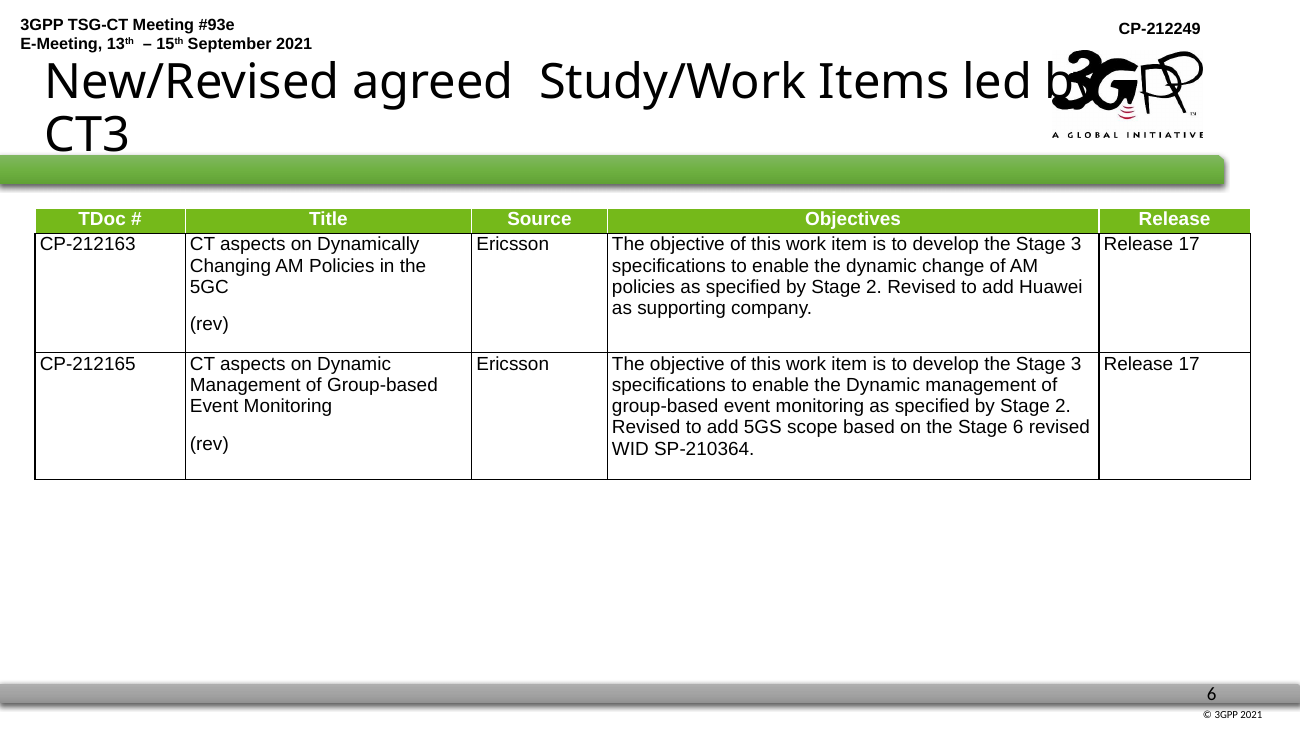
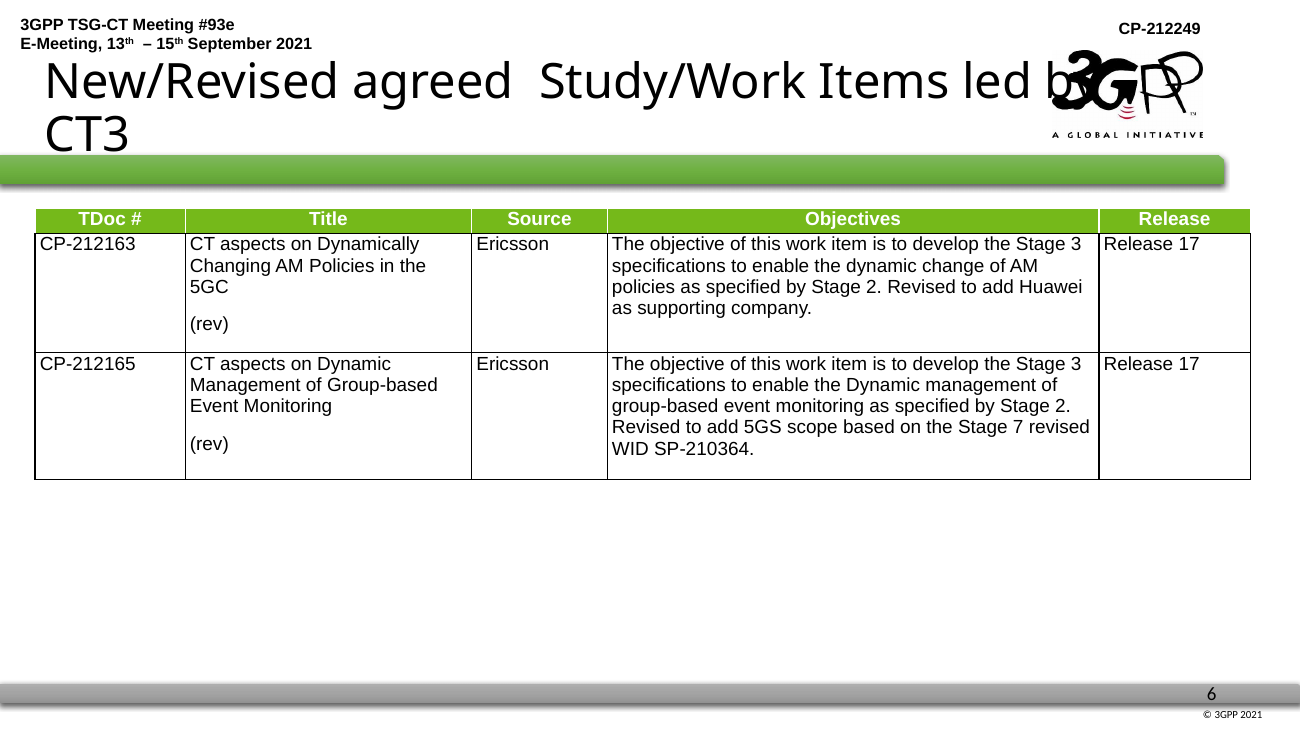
Stage 6: 6 -> 7
